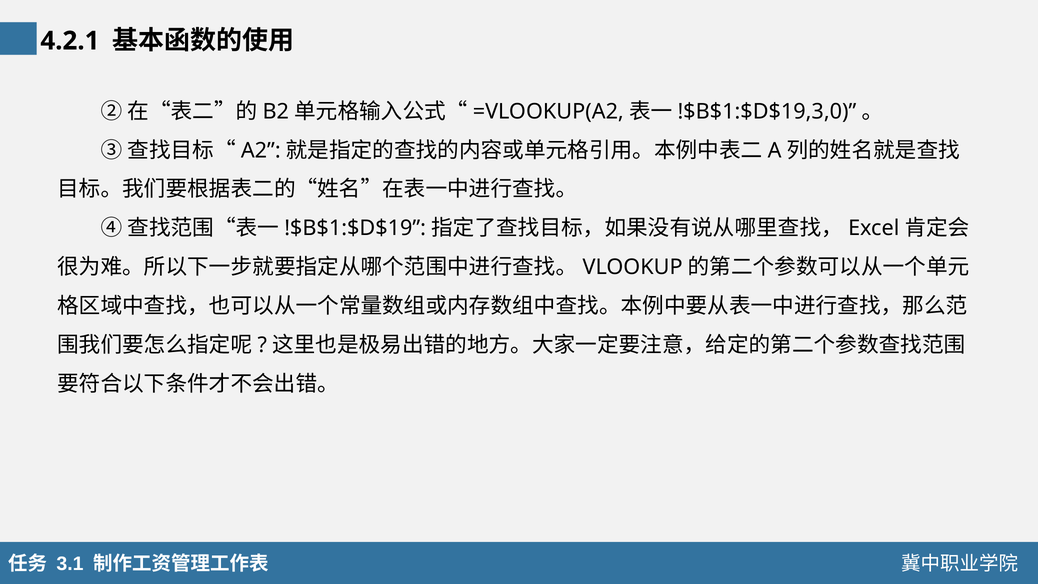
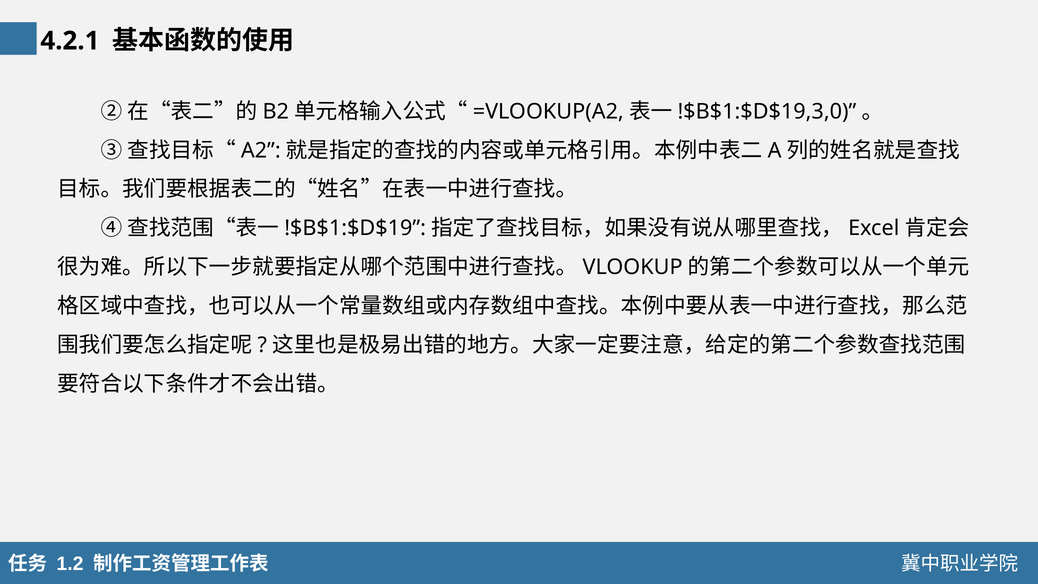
3.1: 3.1 -> 1.2
